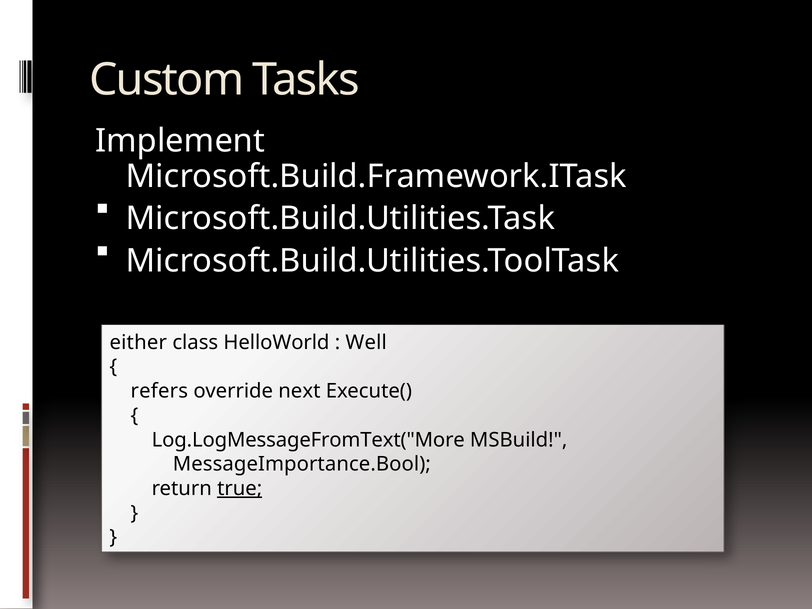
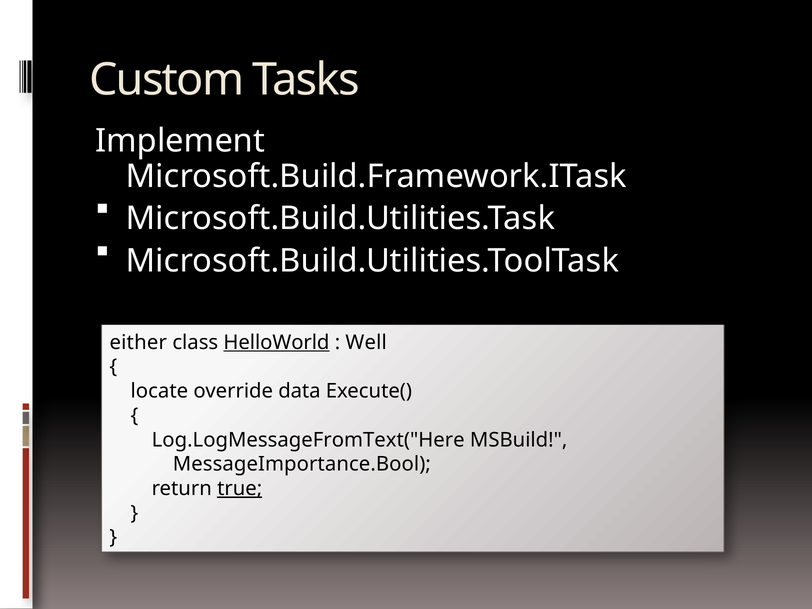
HelloWorld underline: none -> present
refers: refers -> locate
next: next -> data
Log.LogMessageFromText("More: Log.LogMessageFromText("More -> Log.LogMessageFromText("Here
